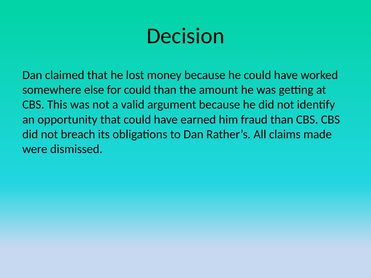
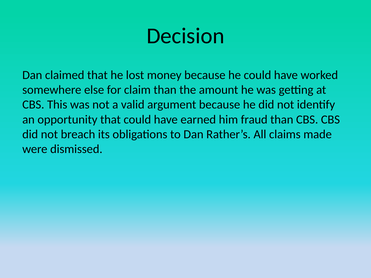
for could: could -> claim
